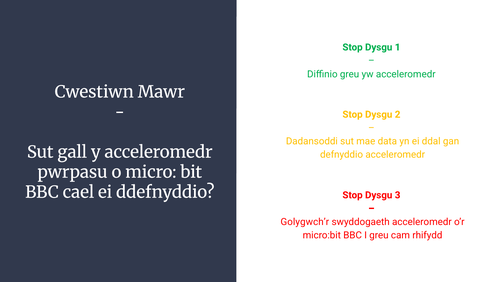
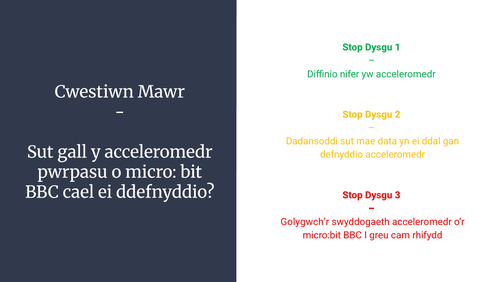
Diffinio greu: greu -> nifer
